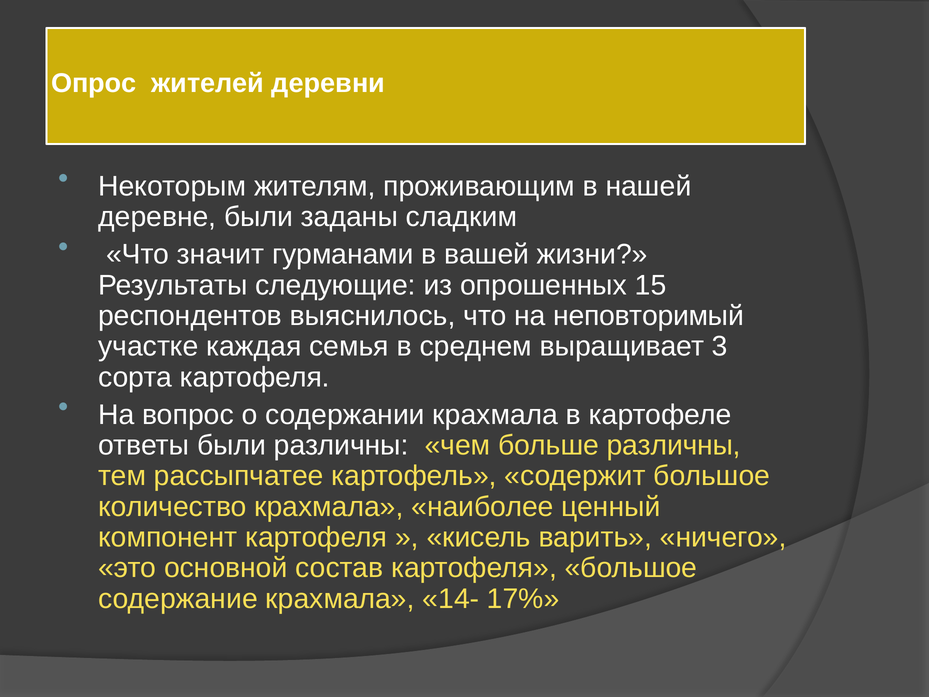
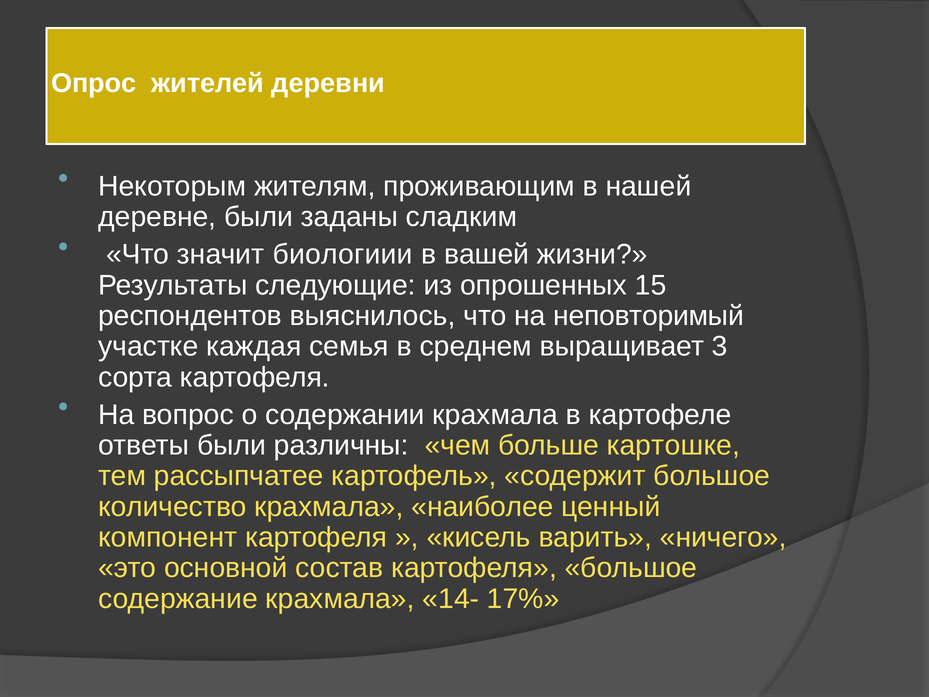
гурманами: гурманами -> биологиии
больше различны: различны -> картошке
